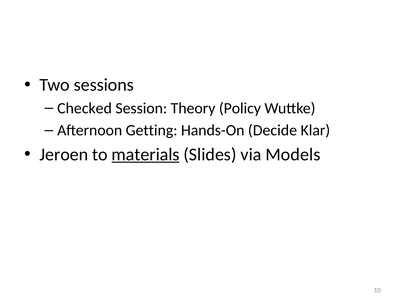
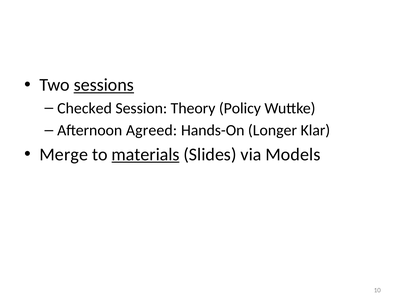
sessions underline: none -> present
Getting: Getting -> Agreed
Decide: Decide -> Longer
Jeroen: Jeroen -> Merge
